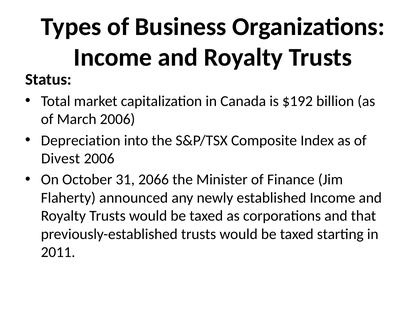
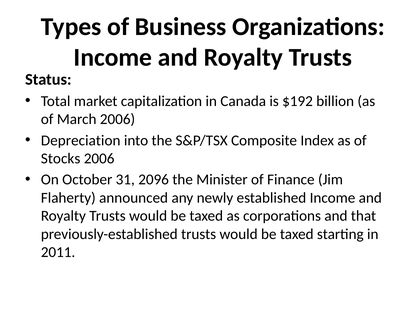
Divest: Divest -> Stocks
2066: 2066 -> 2096
